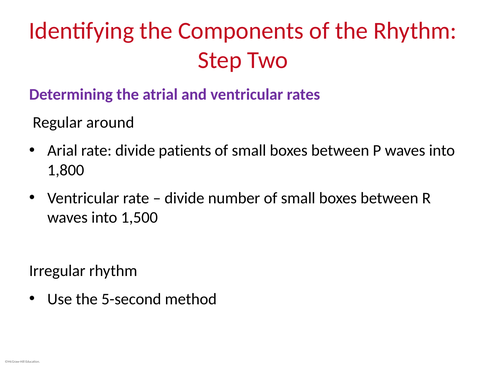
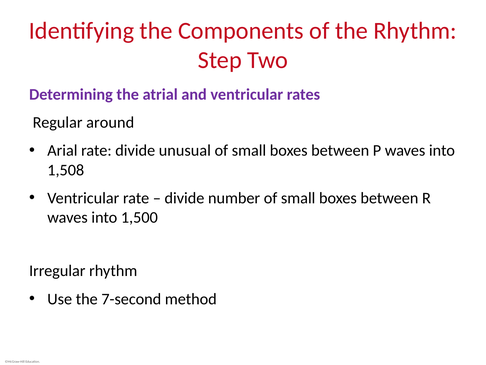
patients: patients -> unusual
1,800: 1,800 -> 1,508
5-second: 5-second -> 7-second
